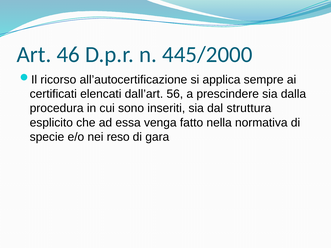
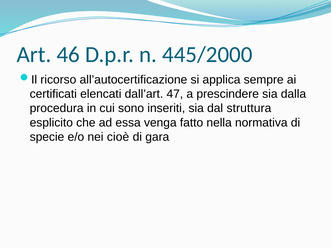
56: 56 -> 47
reso: reso -> cioè
